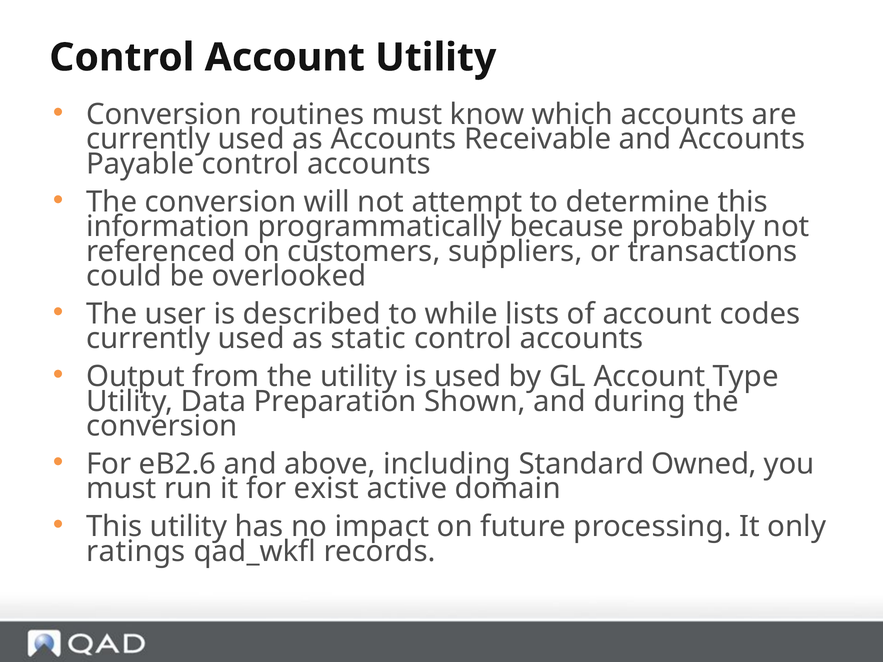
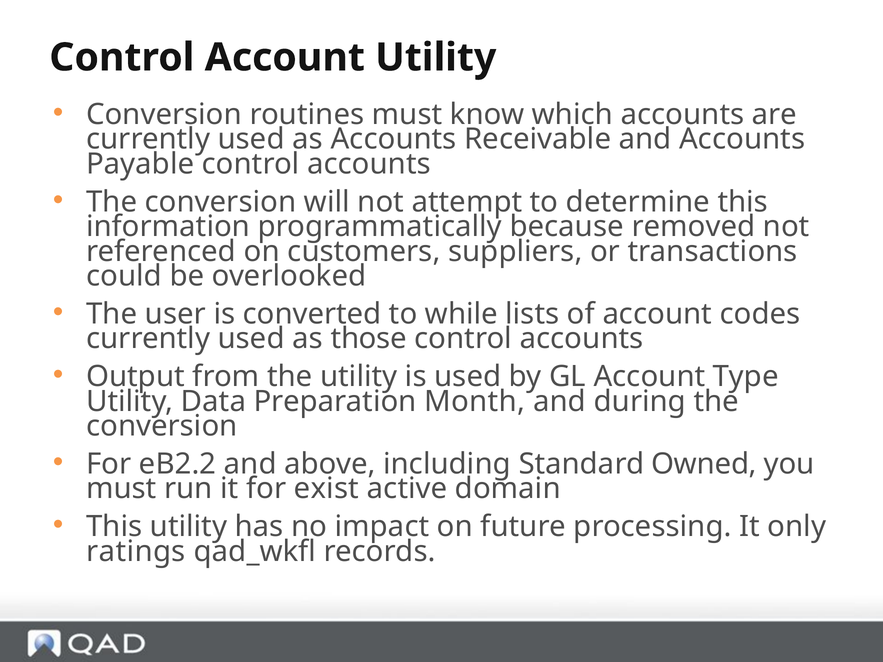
probably: probably -> removed
described: described -> converted
static: static -> those
Shown: Shown -> Month
eB2.6: eB2.6 -> eB2.2
